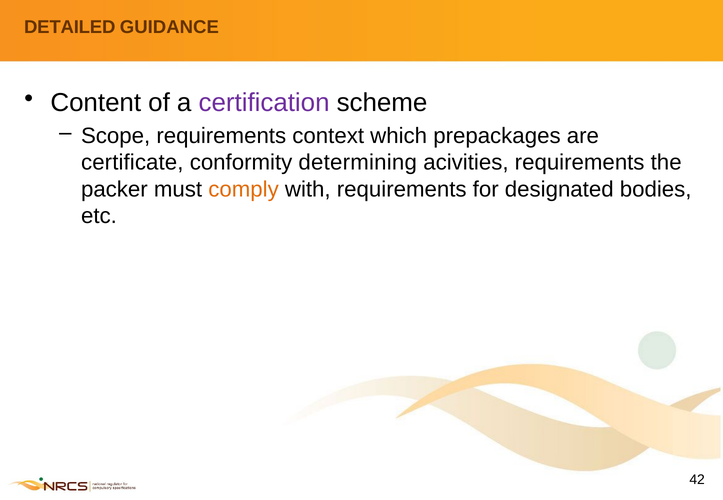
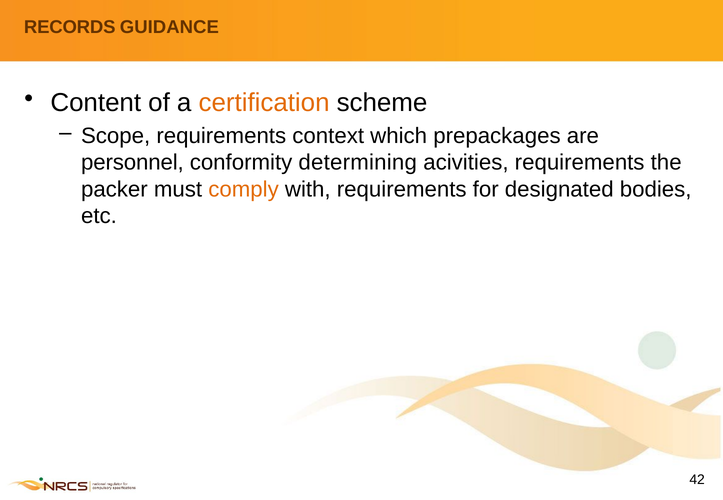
DETAILED: DETAILED -> RECORDS
certification colour: purple -> orange
certificate: certificate -> personnel
